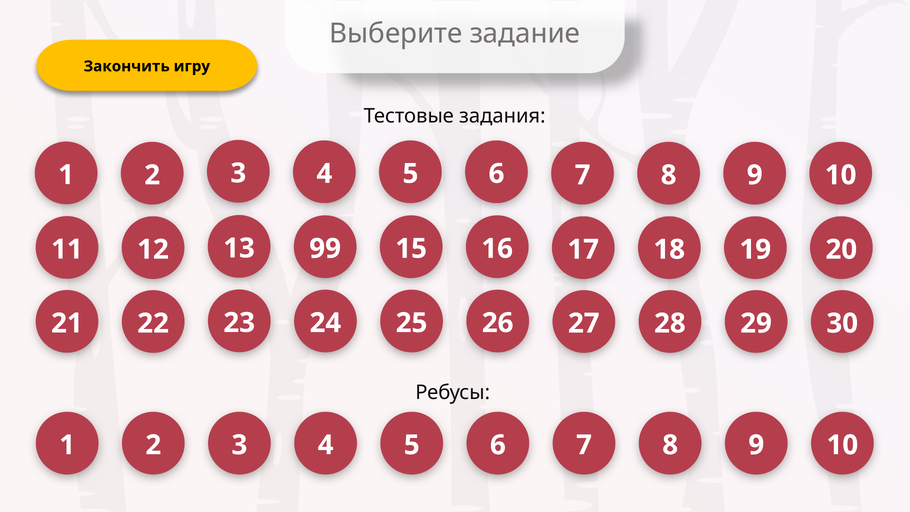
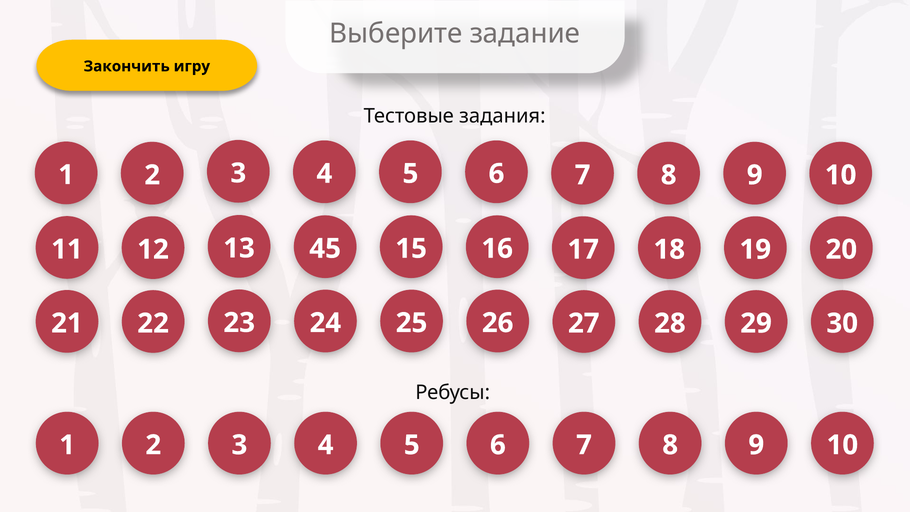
99: 99 -> 45
